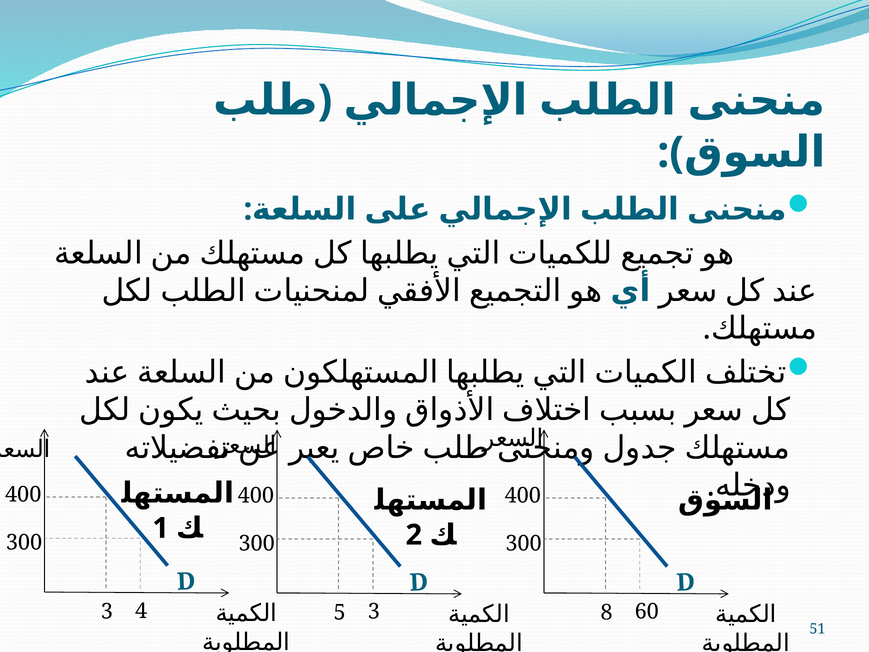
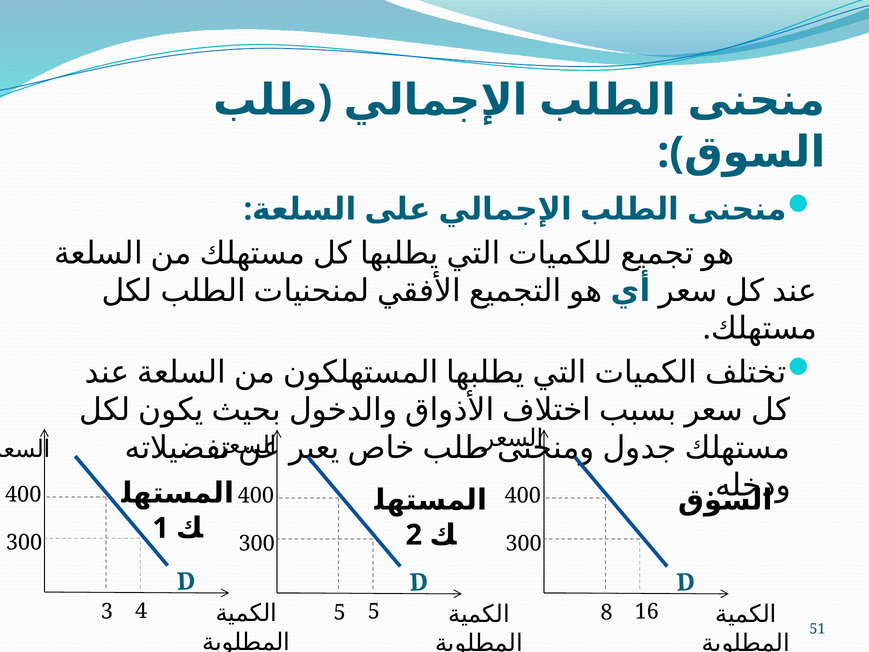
5 3: 3 -> 5
60: 60 -> 16
